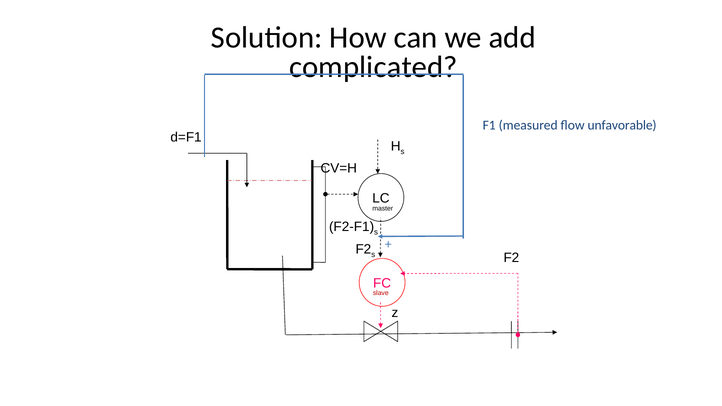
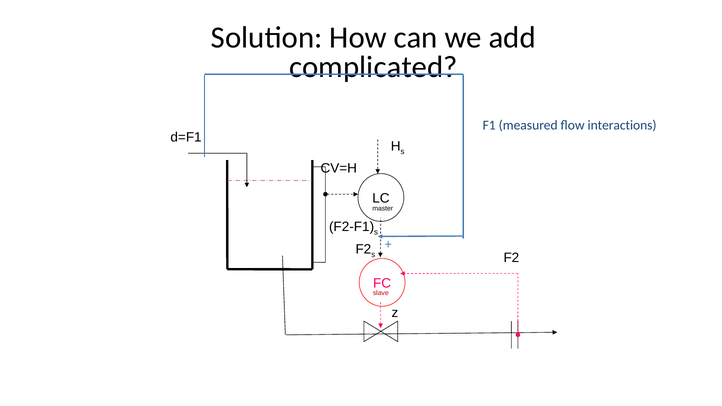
unfavorable: unfavorable -> interactions
